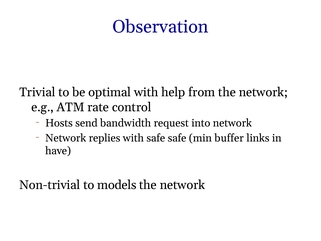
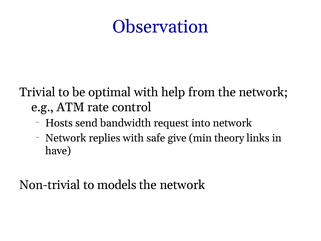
safe safe: safe -> give
buffer: buffer -> theory
